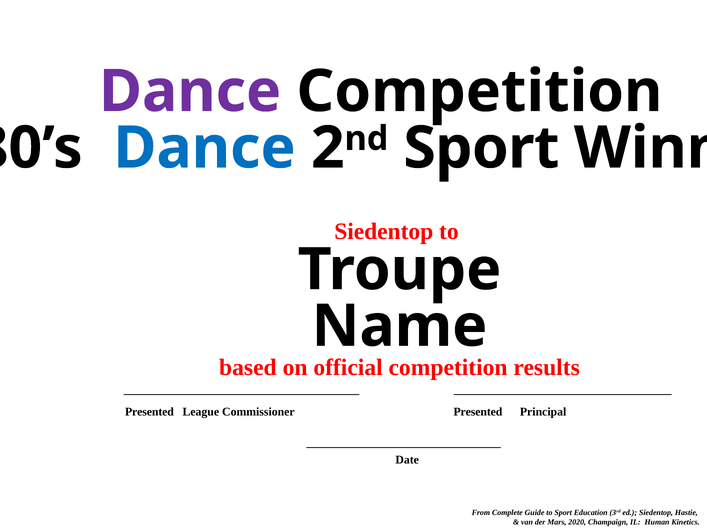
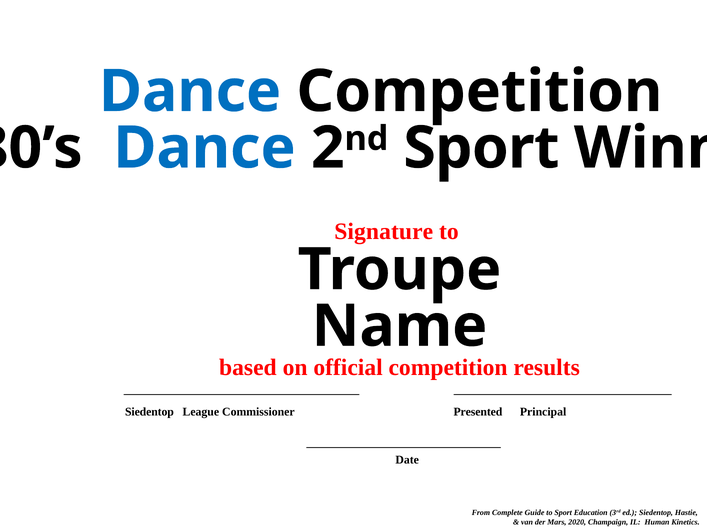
Dance at (190, 92) colour: purple -> blue
Siedentop at (384, 232): Siedentop -> Signature
Presented at (149, 412): Presented -> Siedentop
